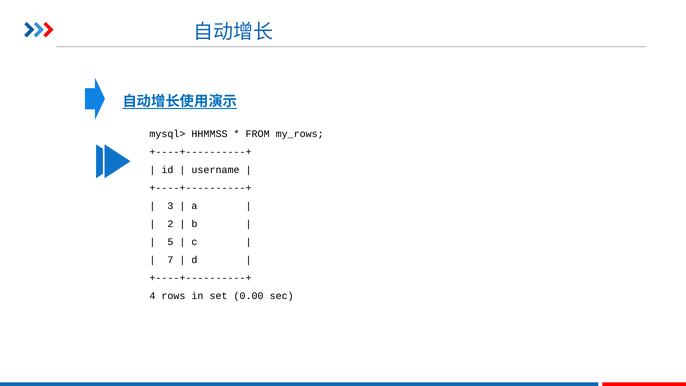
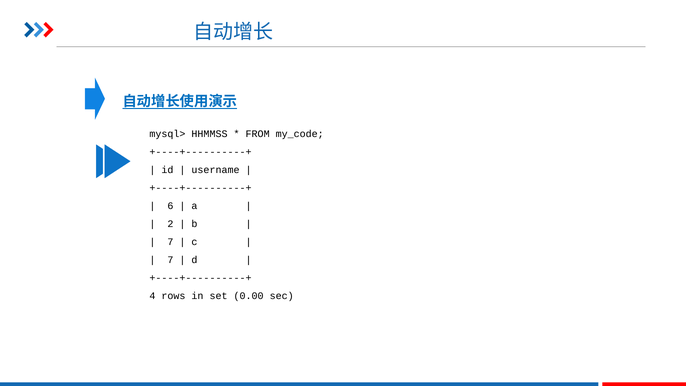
my_rows: my_rows -> my_code
3: 3 -> 6
5 at (170, 242): 5 -> 7
